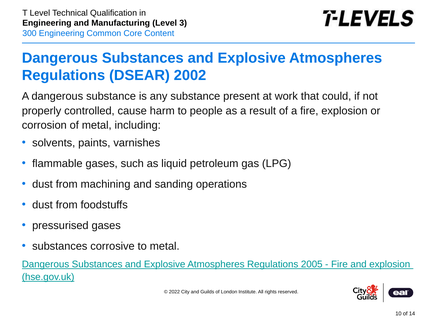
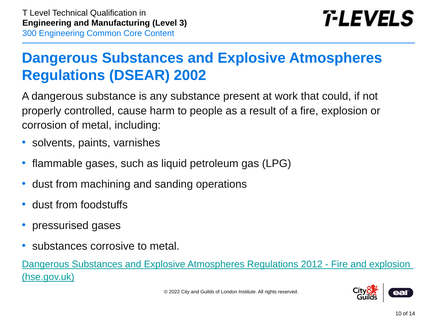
2005: 2005 -> 2012
